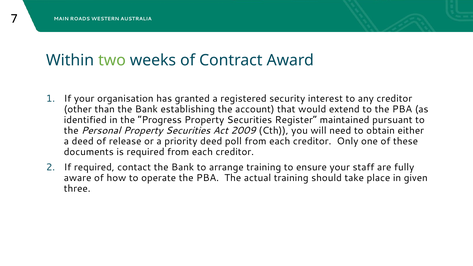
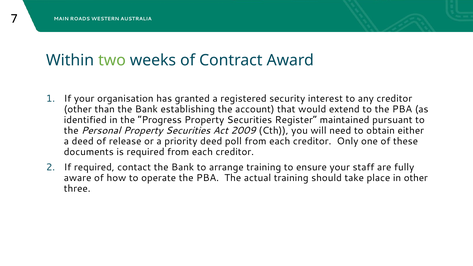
in given: given -> other
